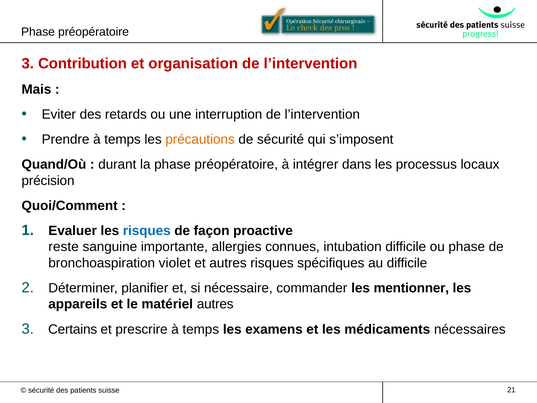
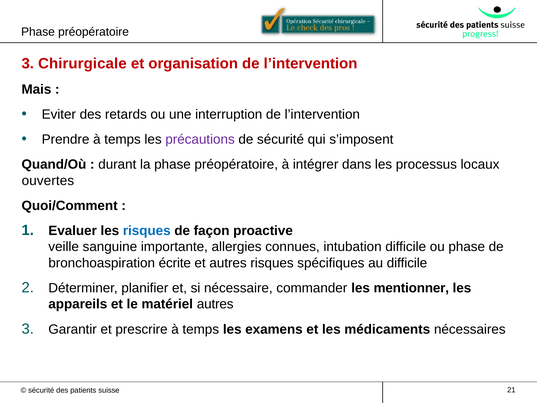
Contribution: Contribution -> Chirurgicale
précautions colour: orange -> purple
précision: précision -> ouvertes
reste: reste -> veille
violet: violet -> écrite
Certains: Certains -> Garantir
